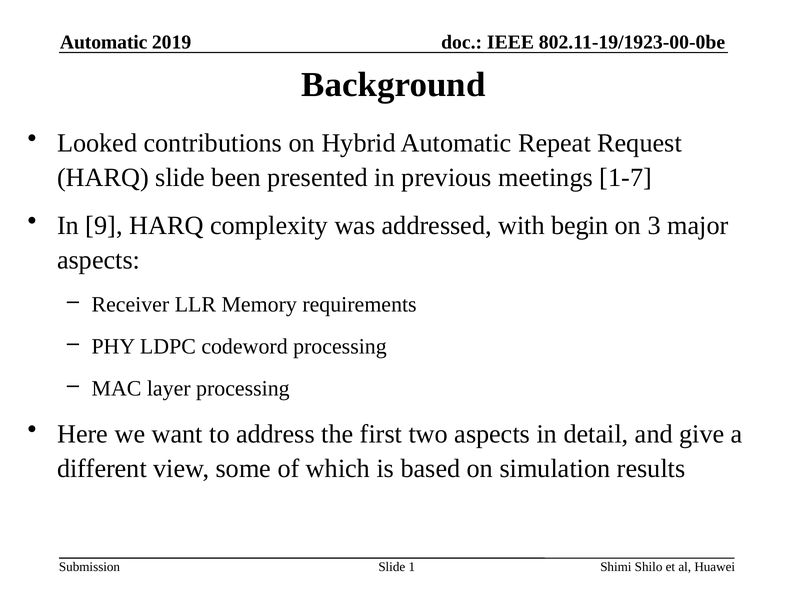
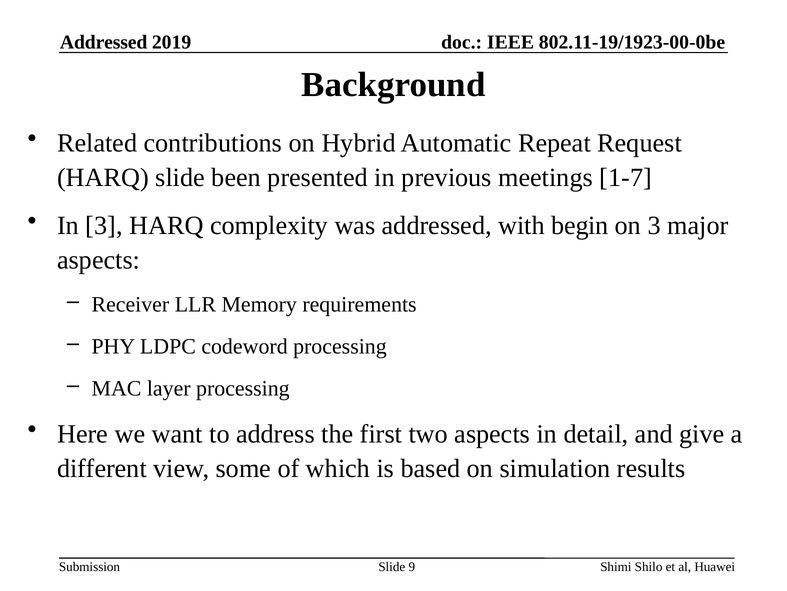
Automatic at (104, 42): Automatic -> Addressed
Looked: Looked -> Related
In 9: 9 -> 3
1: 1 -> 9
